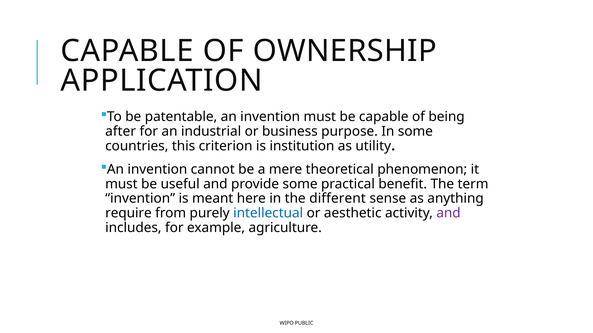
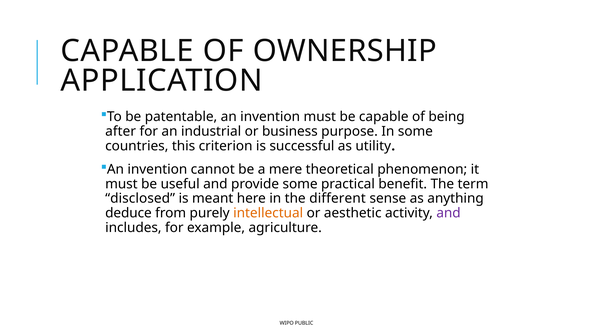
institution: institution -> successful
invention at (140, 199): invention -> disclosed
require: require -> deduce
intellectual colour: blue -> orange
